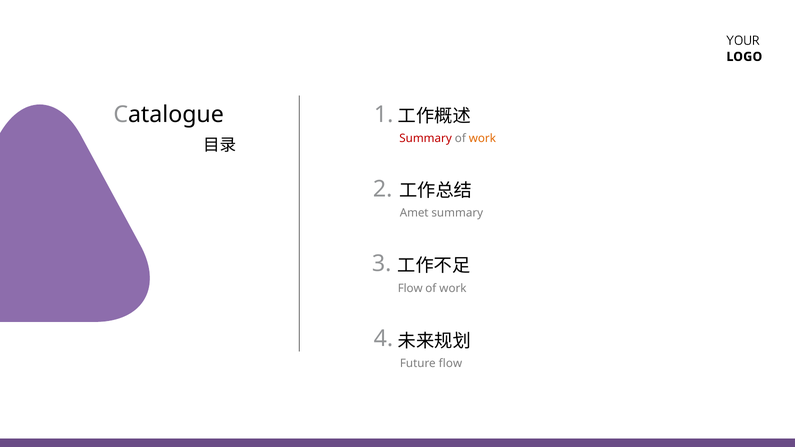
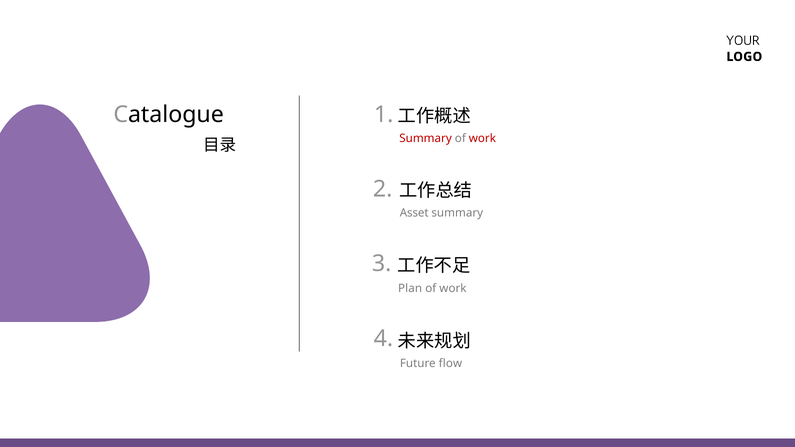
work at (482, 139) colour: orange -> red
Amet: Amet -> Asset
Flow at (410, 288): Flow -> Plan
